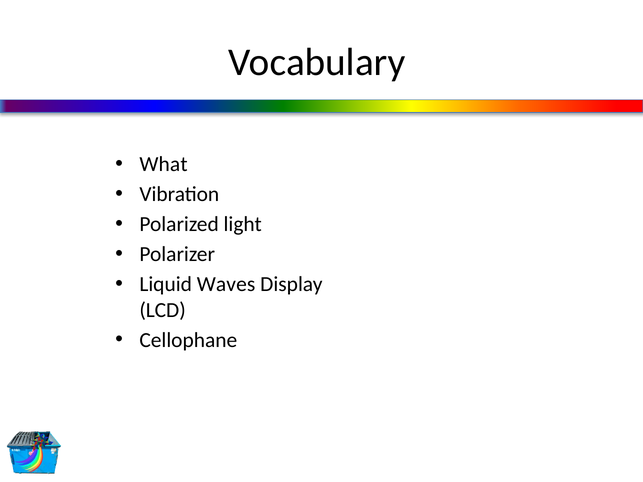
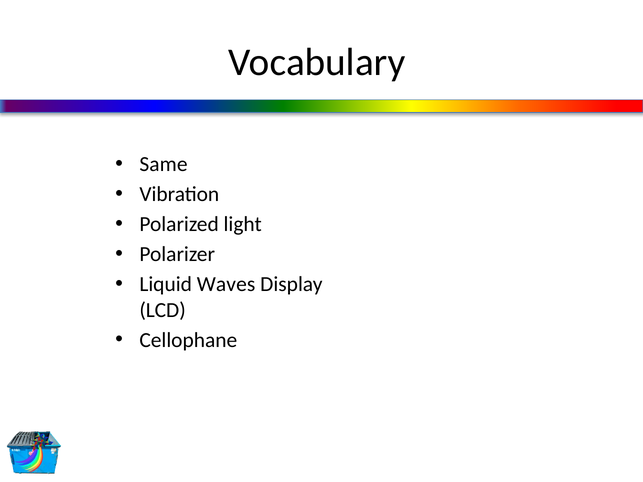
What: What -> Same
